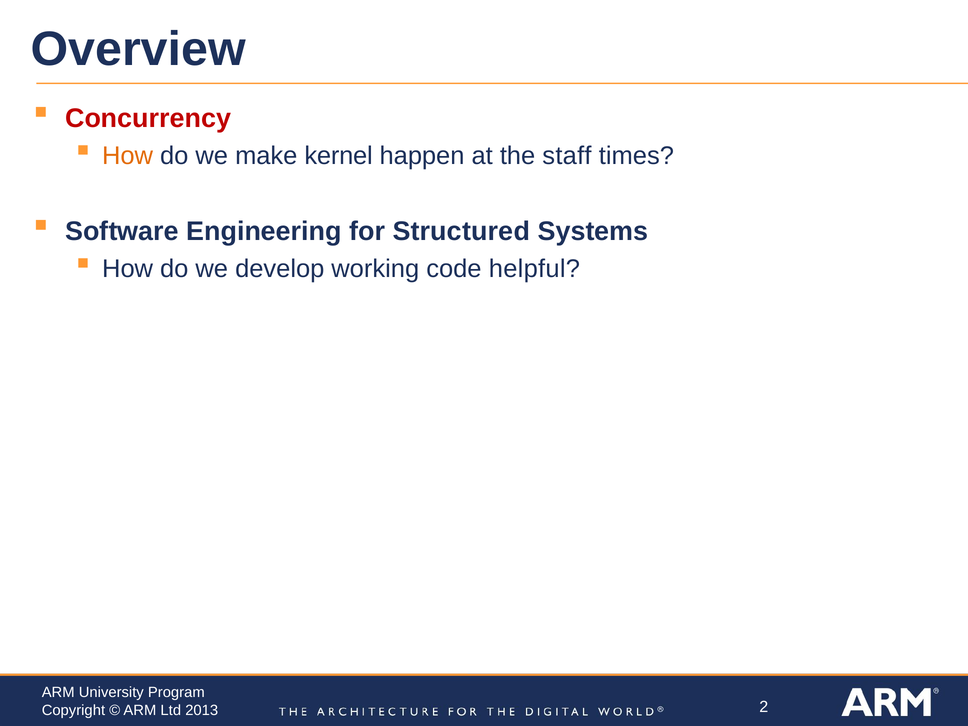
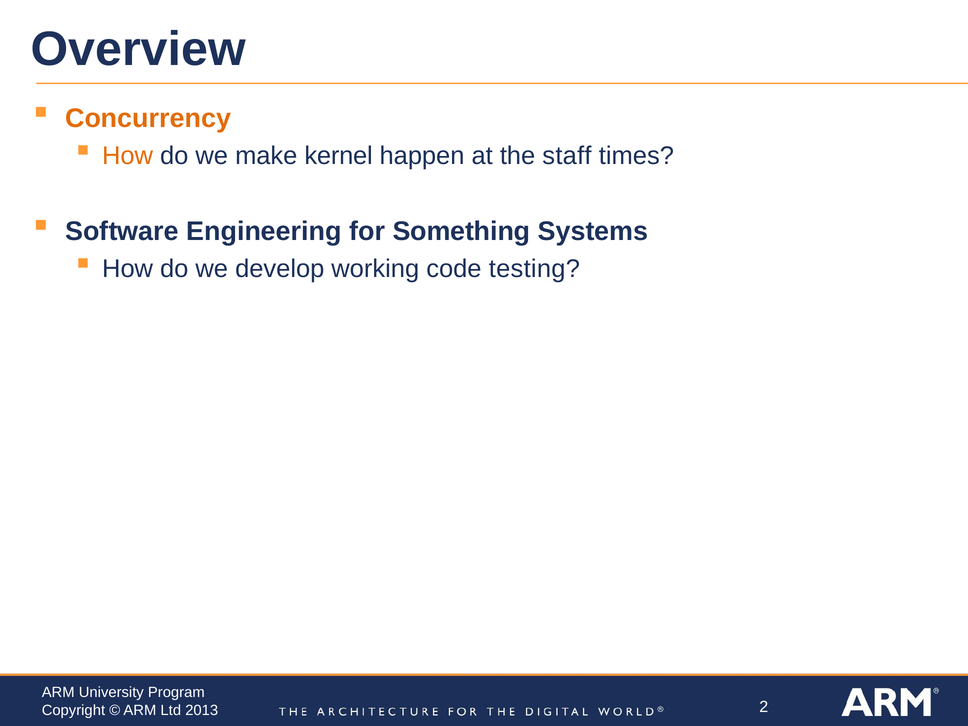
Concurrency colour: red -> orange
Structured: Structured -> Something
helpful: helpful -> testing
